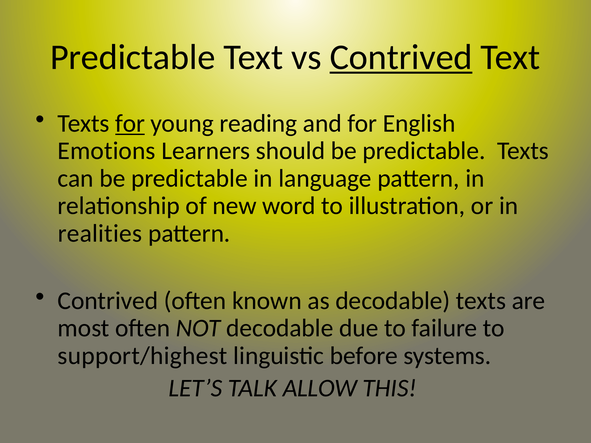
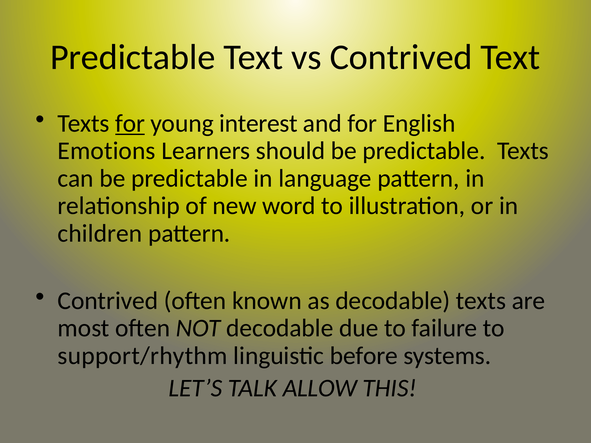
Contrived at (401, 57) underline: present -> none
reading: reading -> interest
realities: realities -> children
support/highest: support/highest -> support/rhythm
